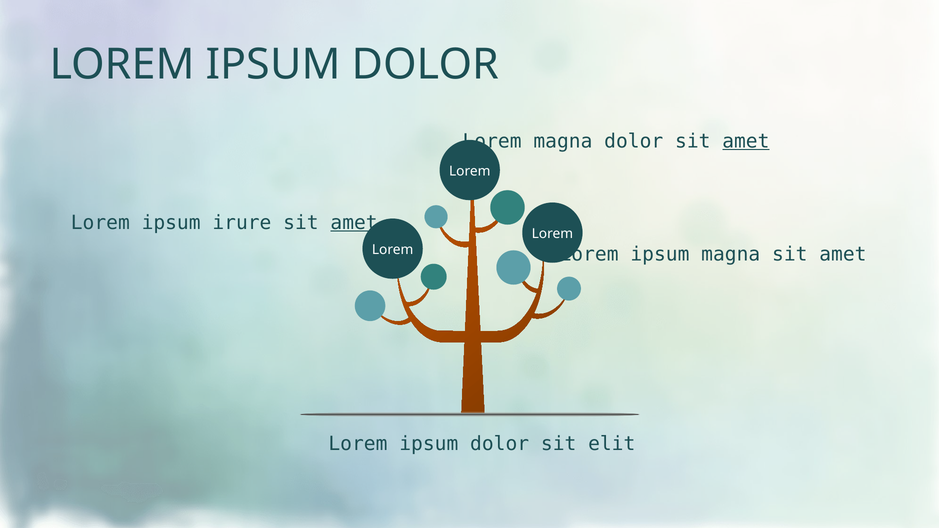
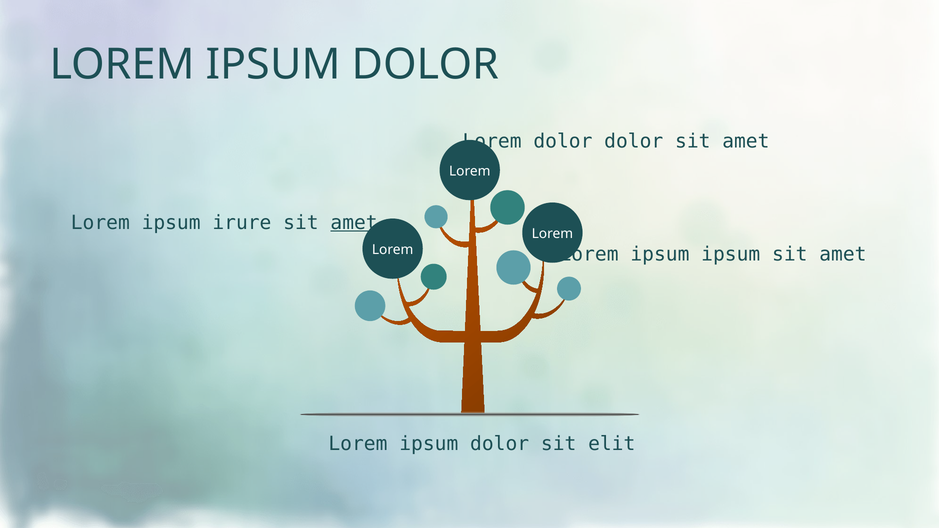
Lorem magna: magna -> dolor
amet at (746, 141) underline: present -> none
ipsum magna: magna -> ipsum
